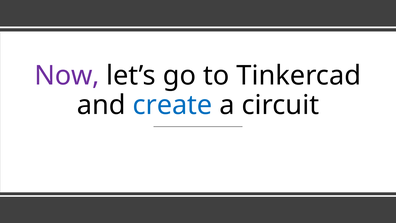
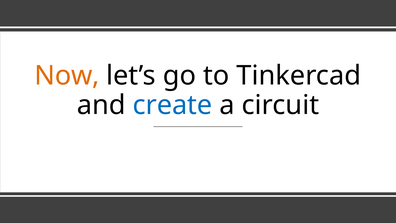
Now colour: purple -> orange
